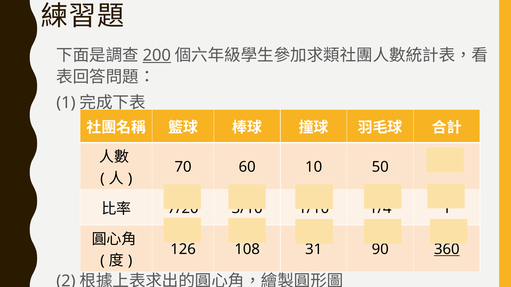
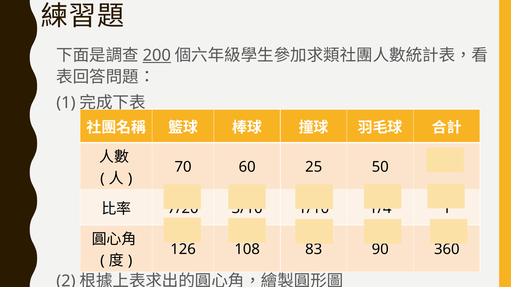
10: 10 -> 25
31: 31 -> 83
360 underline: present -> none
